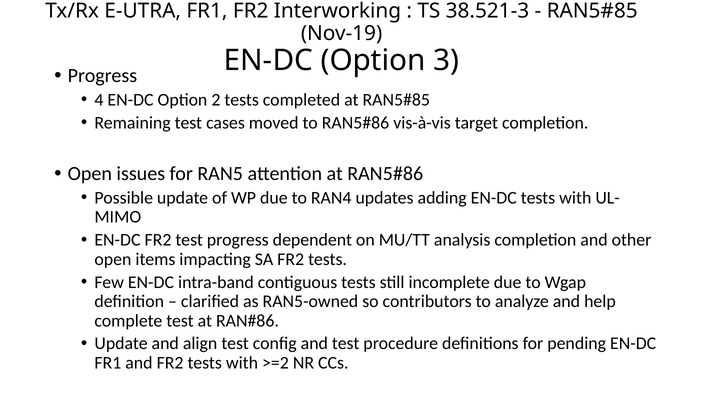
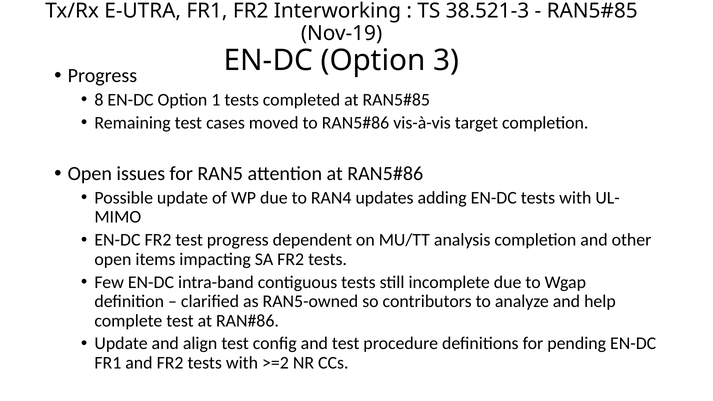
4: 4 -> 8
2: 2 -> 1
